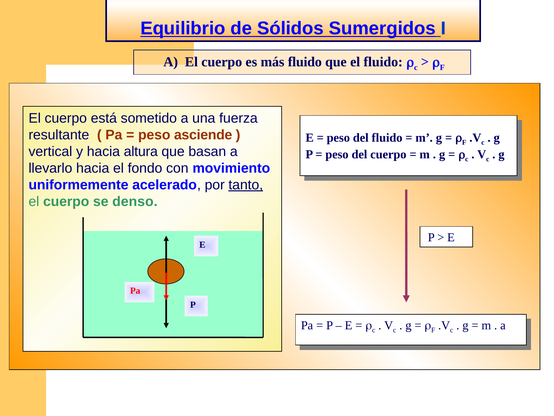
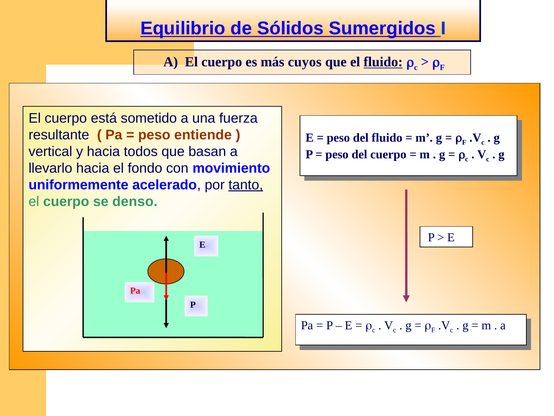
más fluido: fluido -> cuyos
fluido at (383, 62) underline: none -> present
asciende: asciende -> entiende
altura: altura -> todos
